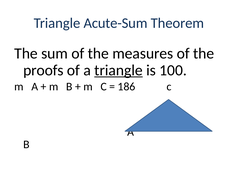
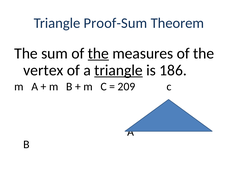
Acute-Sum: Acute-Sum -> Proof-Sum
the at (98, 53) underline: none -> present
proofs: proofs -> vertex
100: 100 -> 186
186: 186 -> 209
